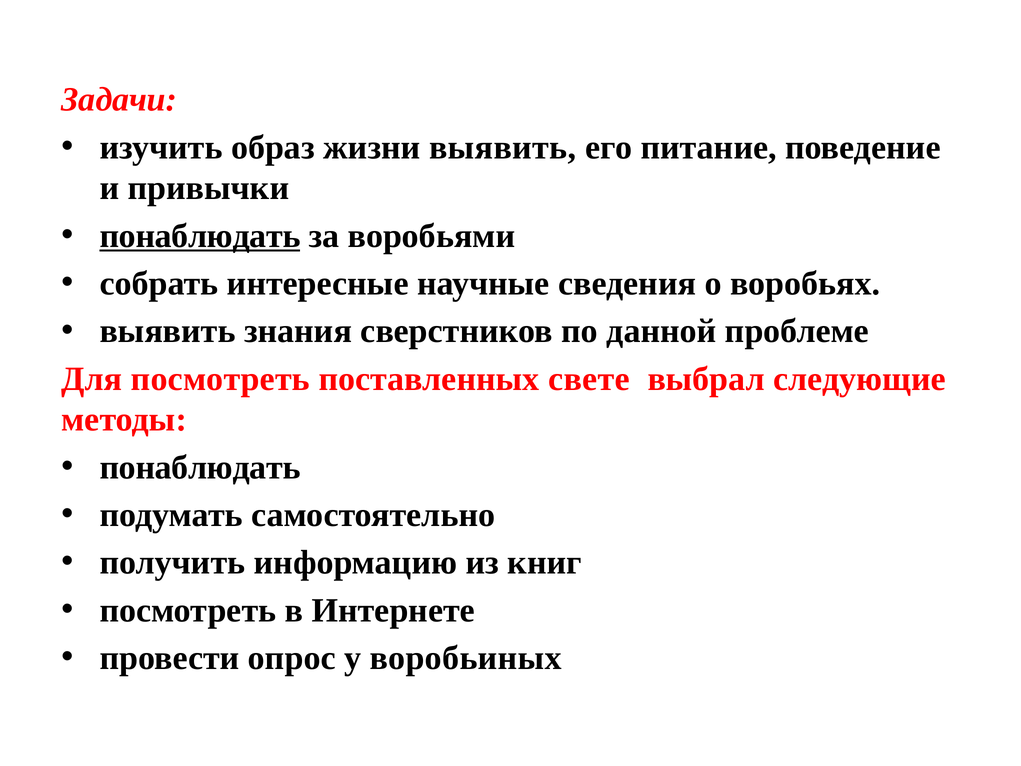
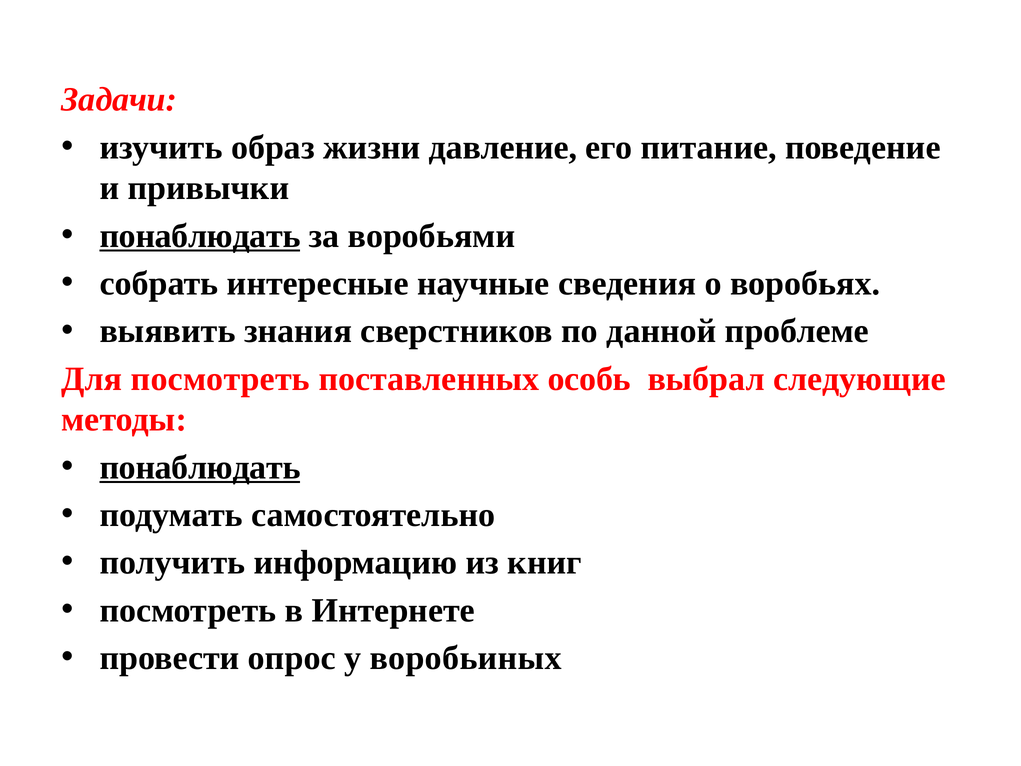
жизни выявить: выявить -> давление
свете: свете -> особь
понаблюдать at (200, 467) underline: none -> present
